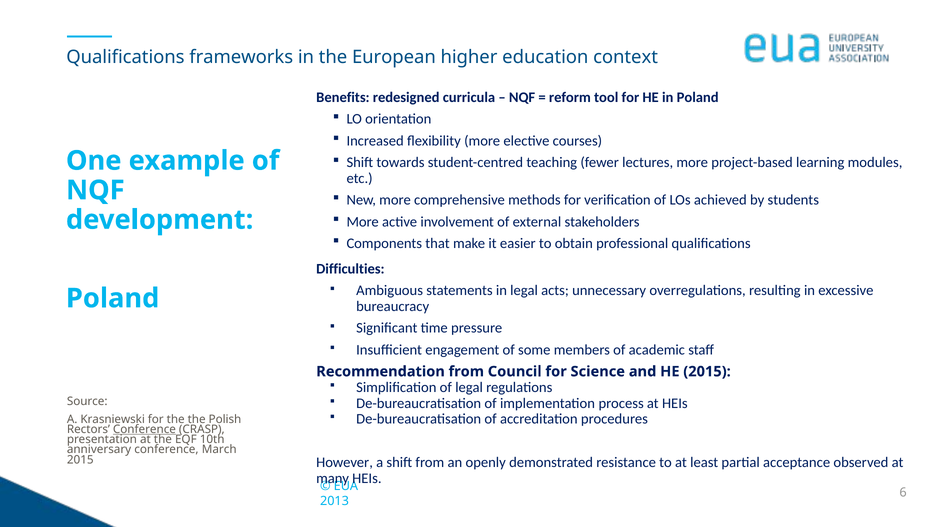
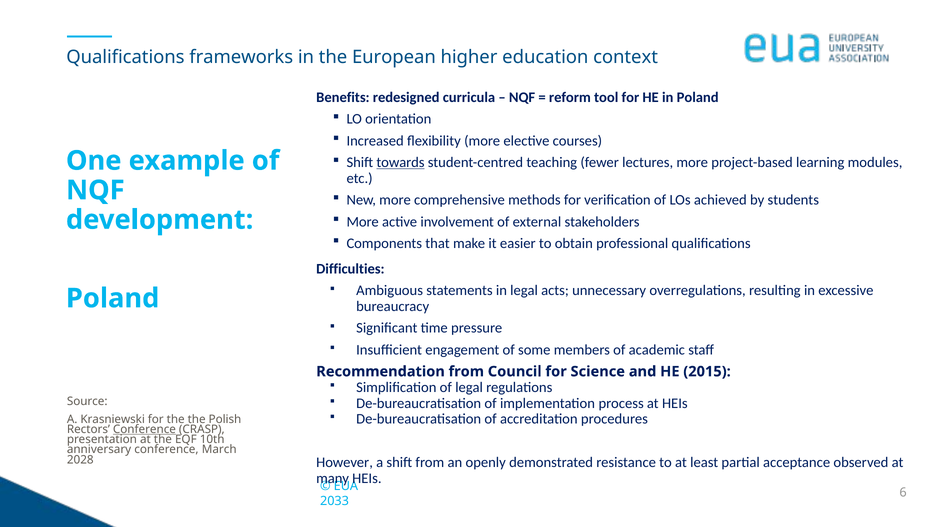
towards underline: none -> present
2015 at (80, 460): 2015 -> 2028
2013: 2013 -> 2033
